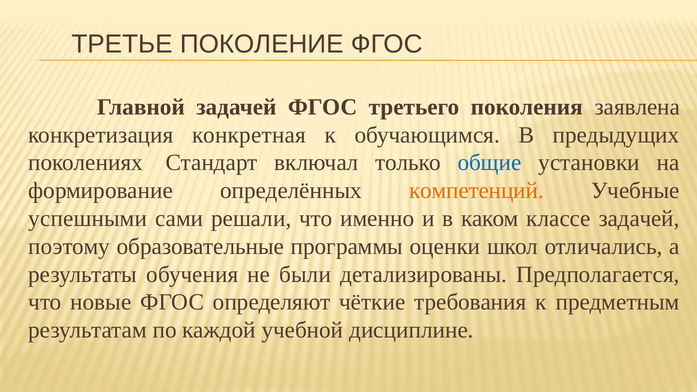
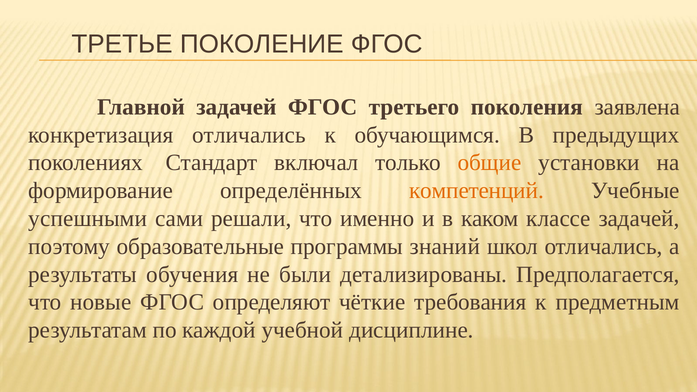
конкретизация конкретная: конкретная -> отличались
общие colour: blue -> orange
оценки: оценки -> знаний
